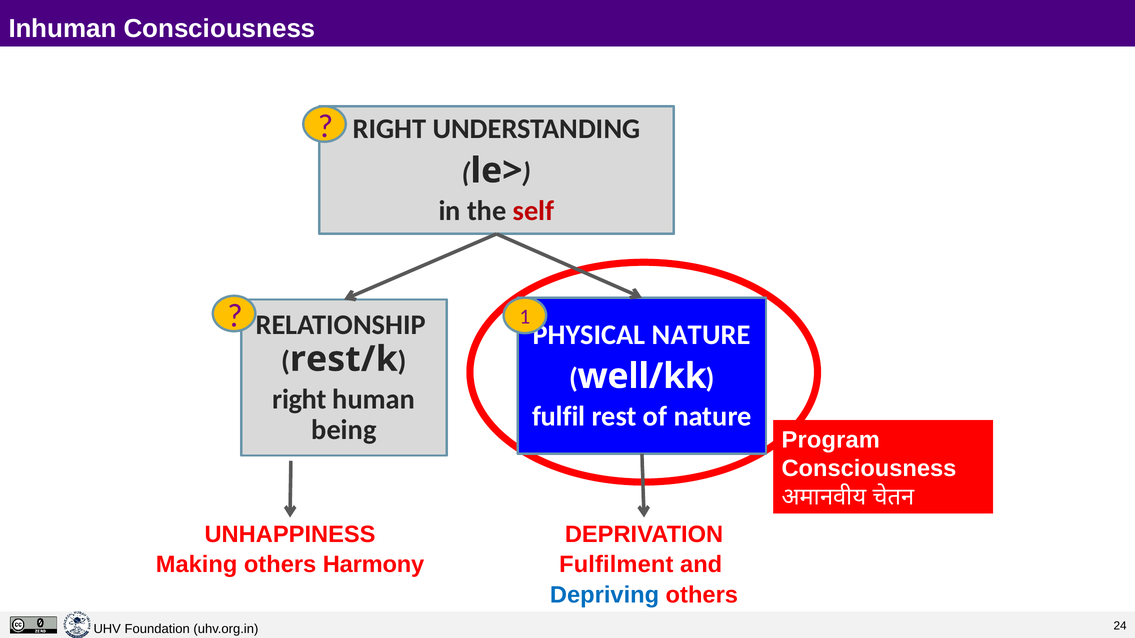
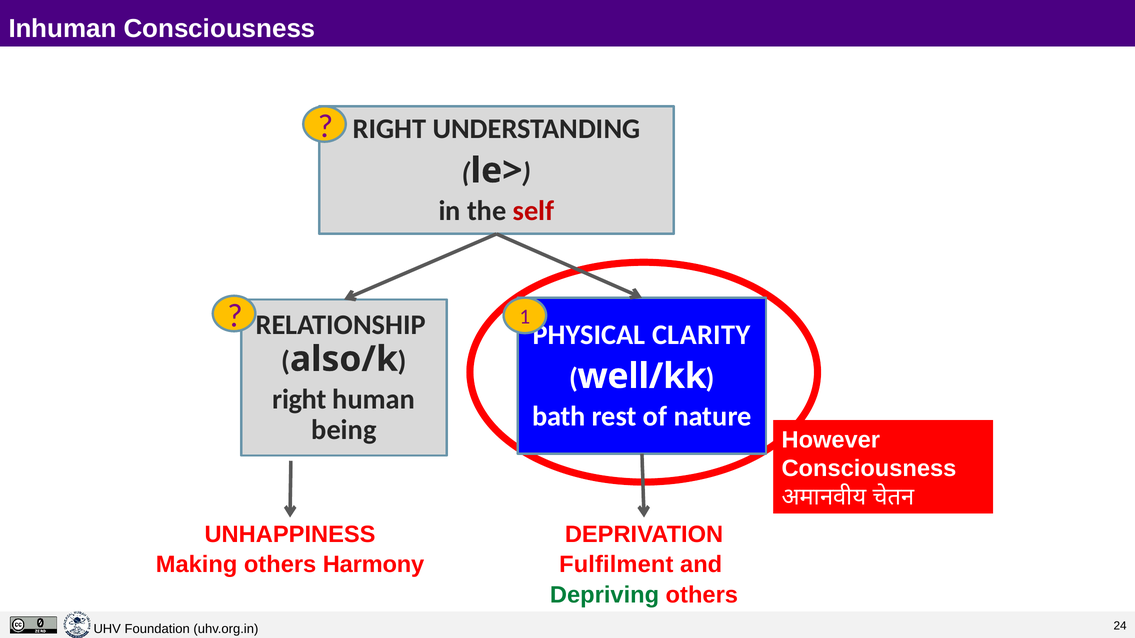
PHYSICAL NATURE: NATURE -> CLARITY
rest/k: rest/k -> also/k
fulfil: fulfil -> bath
Program: Program -> However
Depriving colour: blue -> green
